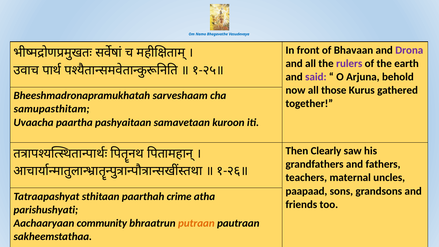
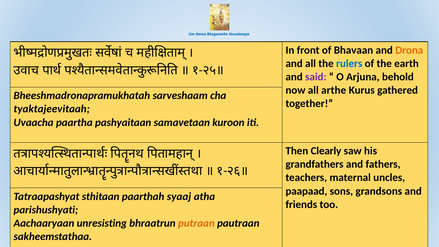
Drona colour: purple -> orange
rulers colour: purple -> blue
those: those -> arthe
samupasthitam: samupasthitam -> tyaktajeevitaah
crime: crime -> syaaj
community: community -> unresisting
